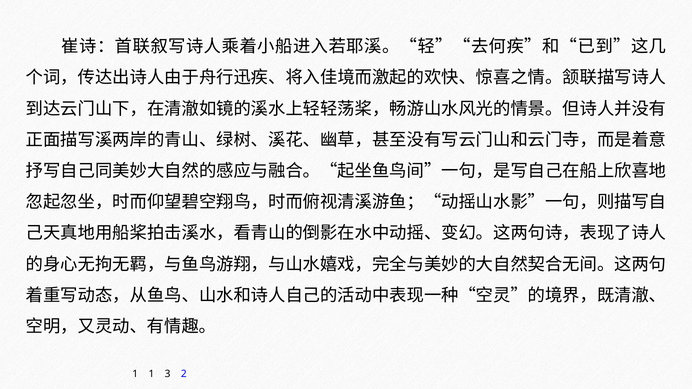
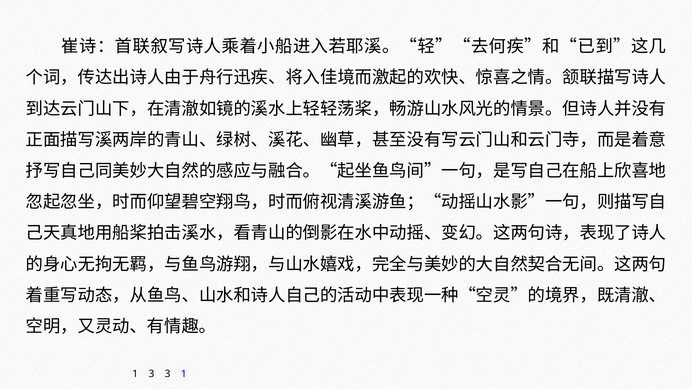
1 1: 1 -> 3
3 2: 2 -> 1
